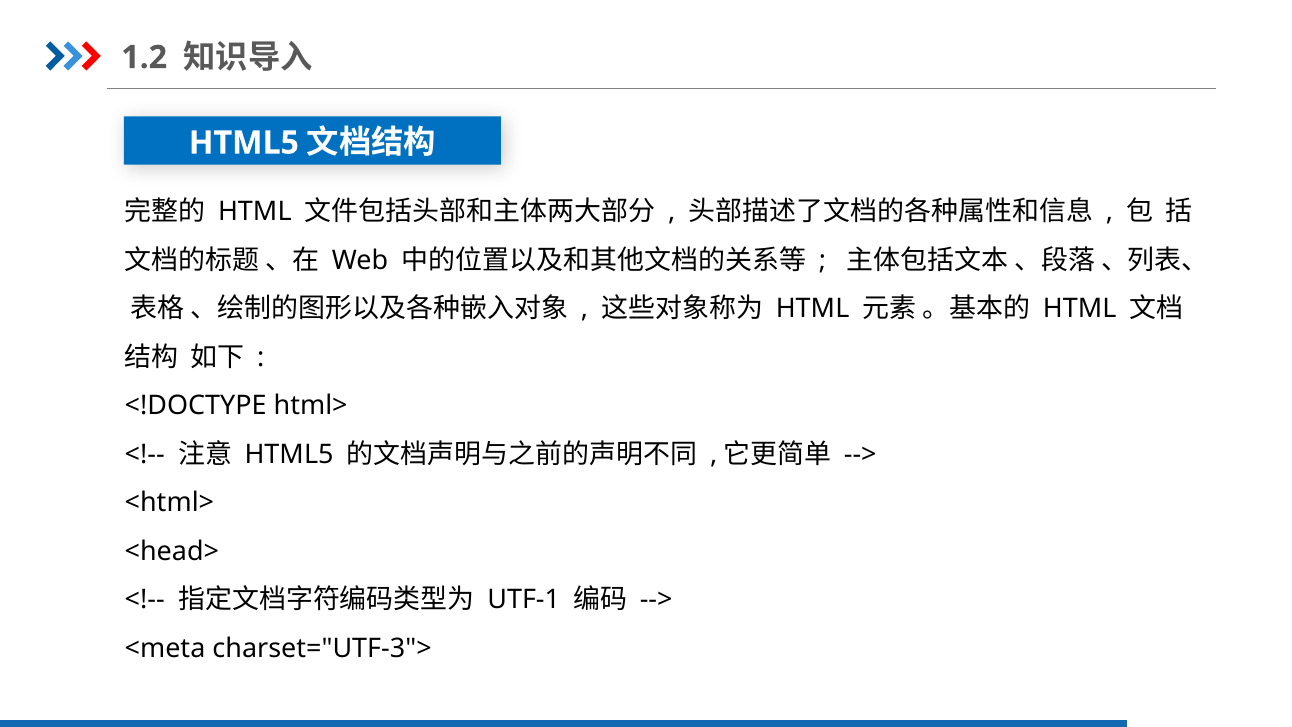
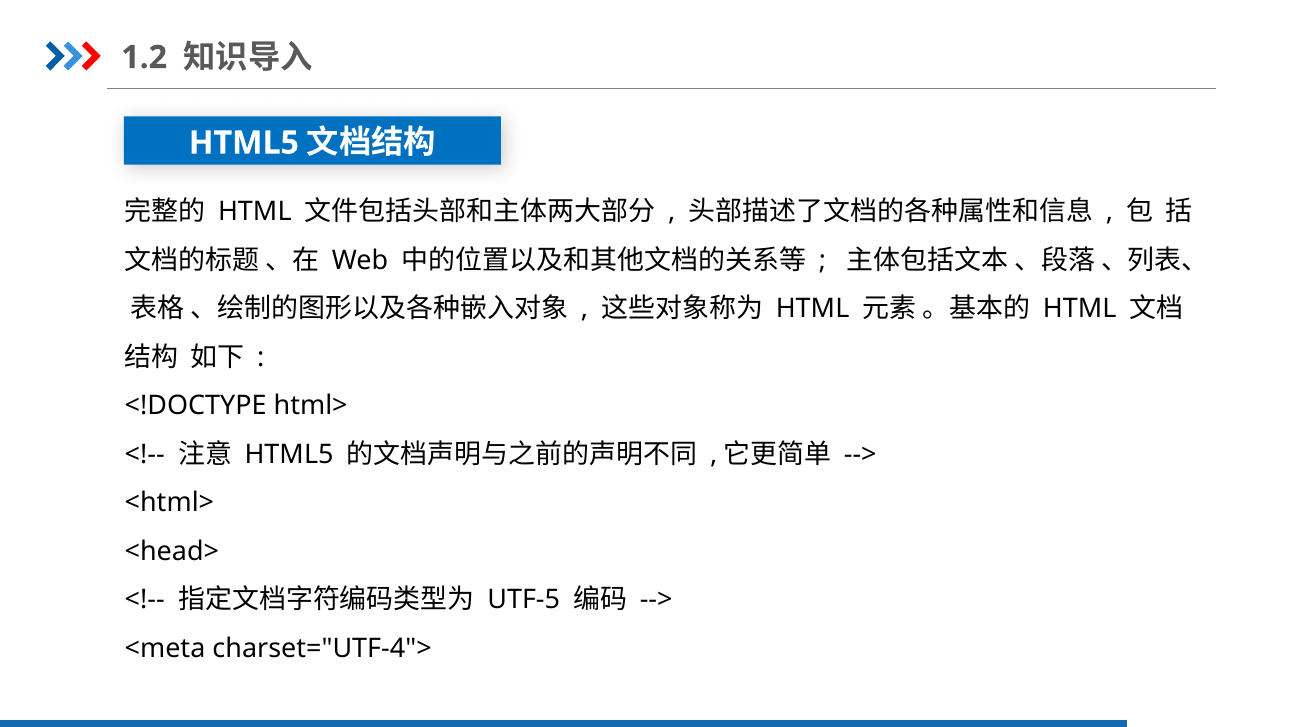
UTF-1: UTF-1 -> UTF-5
charset="UTF-3">: charset="UTF-3"> -> charset="UTF-4">
